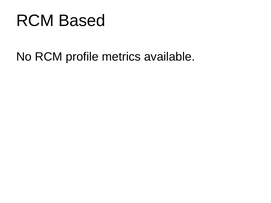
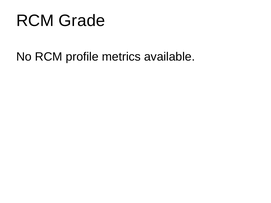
Based: Based -> Grade
